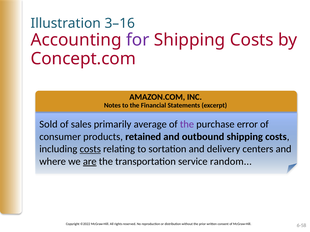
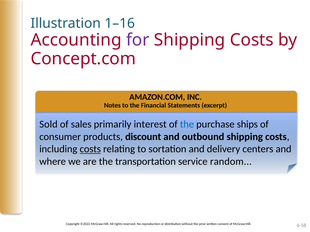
3–16: 3–16 -> 1–16
average: average -> interest
the at (187, 125) colour: purple -> blue
error: error -> ships
retained: retained -> discount
are underline: present -> none
